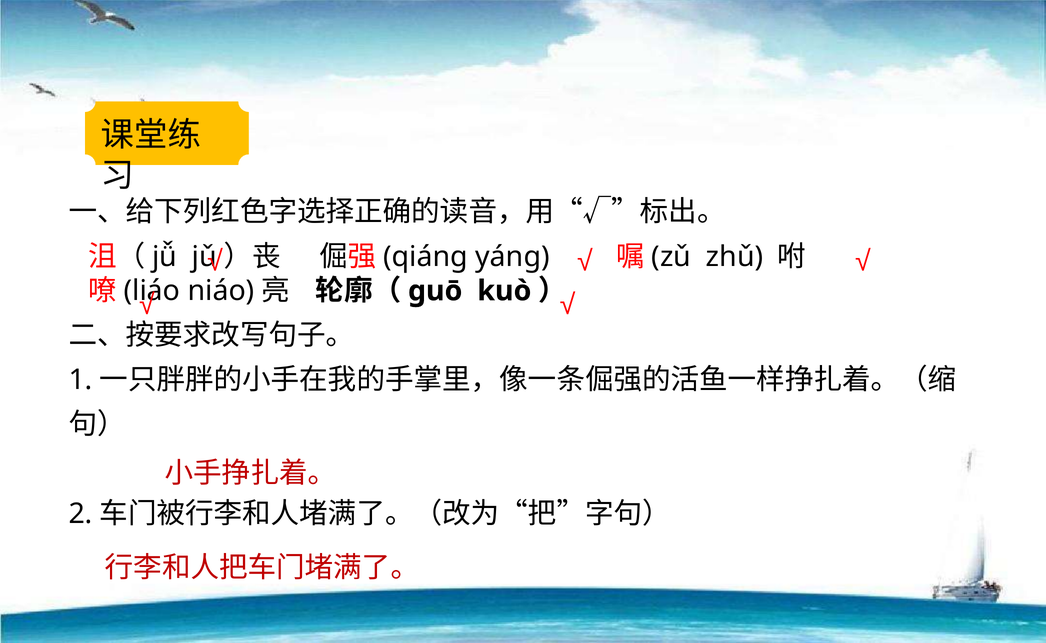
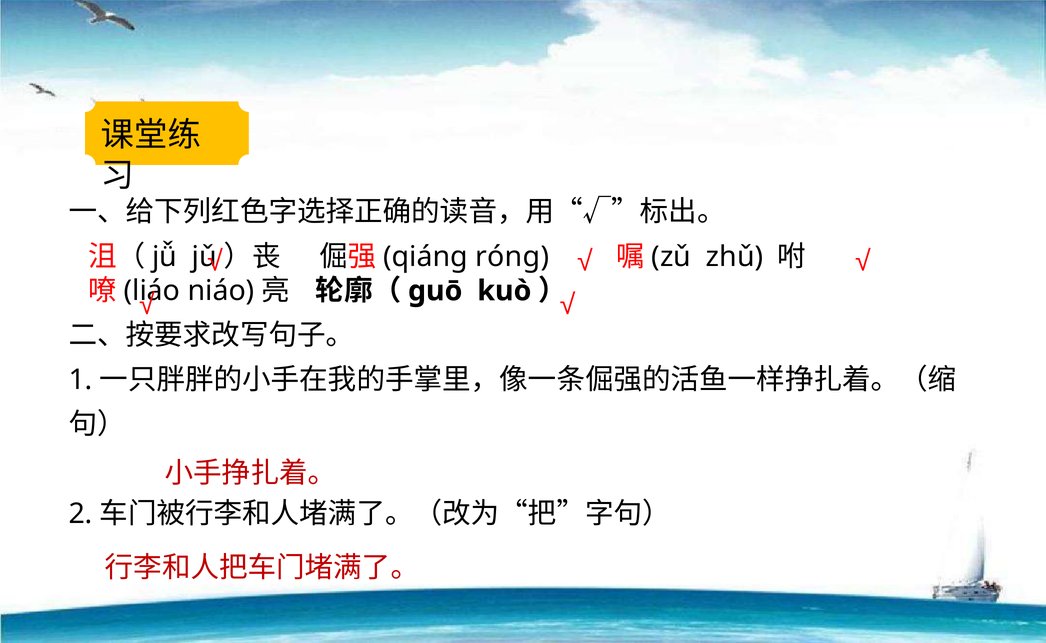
yáng: yáng -> rónɡ
